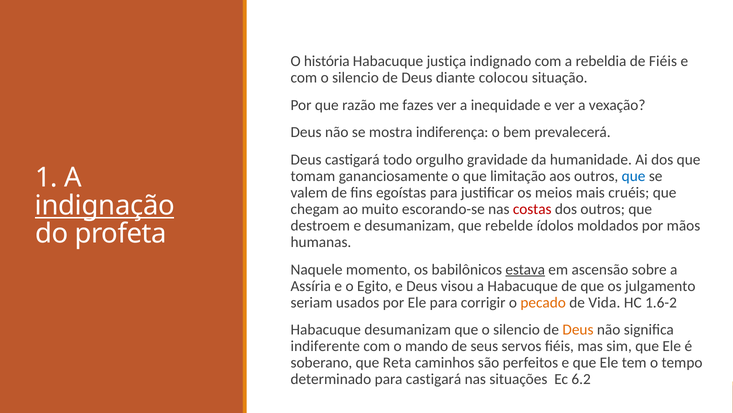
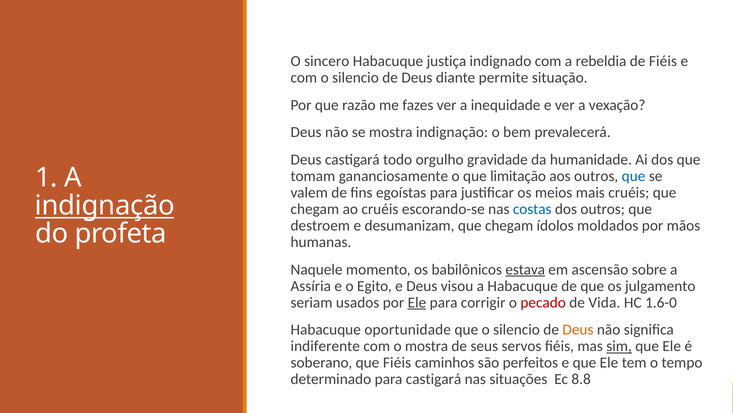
história: história -> sincero
colocou: colocou -> permite
mostra indiferença: indiferença -> indignação
ao muito: muito -> cruéis
costas colour: red -> blue
desumanizam que rebelde: rebelde -> chegam
Ele at (417, 302) underline: none -> present
pecado colour: orange -> red
1.6-2: 1.6-2 -> 1.6-0
Habacuque desumanizam: desumanizam -> oportunidade
o mando: mando -> mostra
sim underline: none -> present
que Reta: Reta -> Fiéis
6.2: 6.2 -> 8.8
